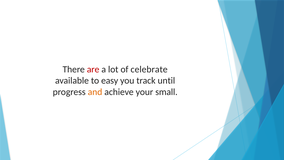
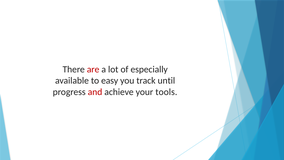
celebrate: celebrate -> especially
and colour: orange -> red
small: small -> tools
